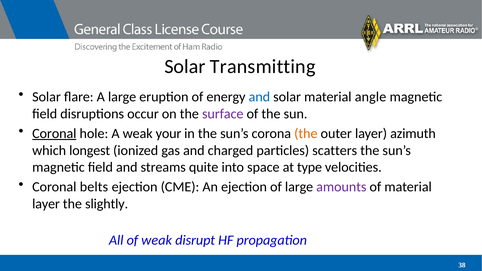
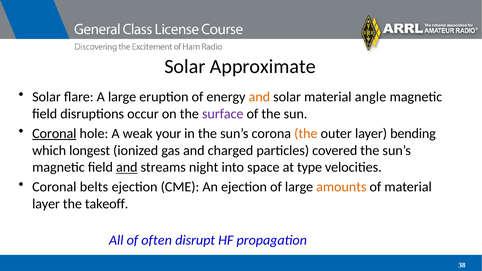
Transmitting: Transmitting -> Approximate
and at (259, 97) colour: blue -> orange
azimuth: azimuth -> bending
scatters: scatters -> covered
and at (127, 167) underline: none -> present
quite: quite -> night
amounts colour: purple -> orange
slightly: slightly -> takeoff
of weak: weak -> often
